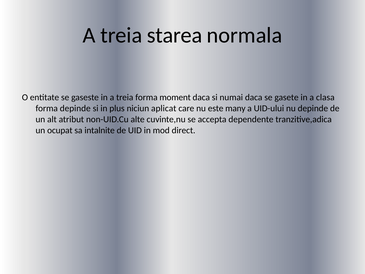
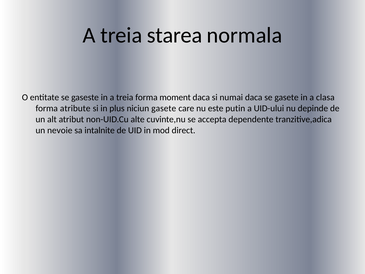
forma depinde: depinde -> atribute
niciun aplicat: aplicat -> gasete
many: many -> putin
ocupat: ocupat -> nevoie
